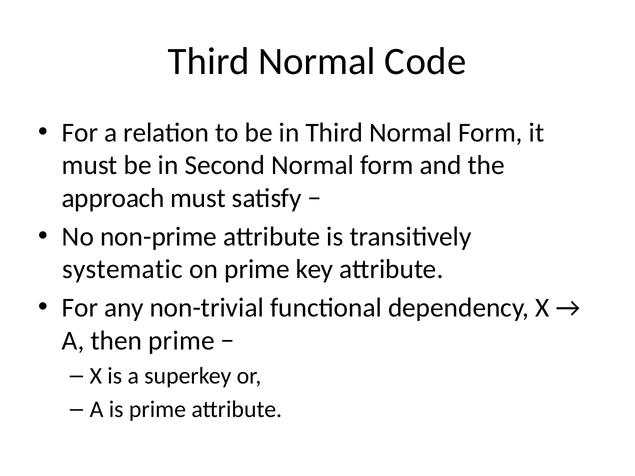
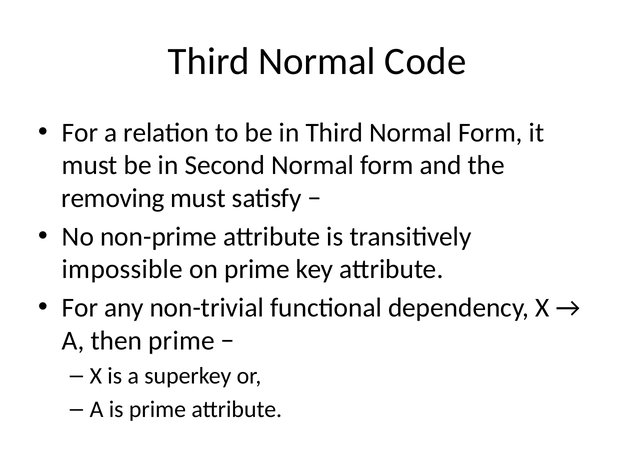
approach: approach -> removing
systematic: systematic -> impossible
